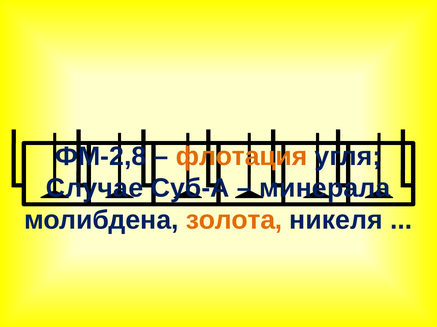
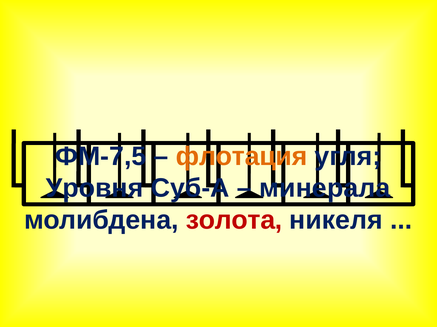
ФМ-2,8: ФМ-2,8 -> ФМ-7,5
Случае: Случае -> Уровня
золота colour: orange -> red
